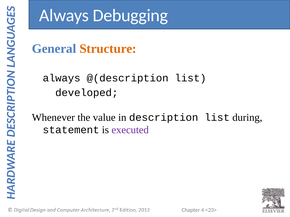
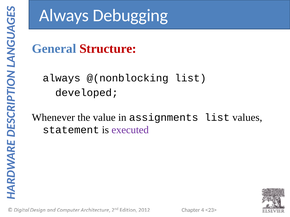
Structure colour: orange -> red
@(description: @(description -> @(nonblocking
description: description -> assignments
during: during -> values
